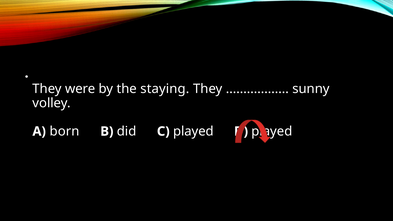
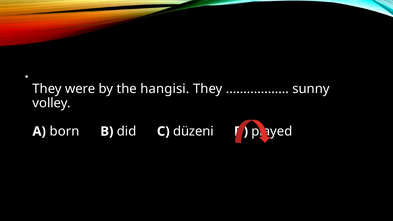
staying: staying -> hangisi
C played: played -> düzeni
